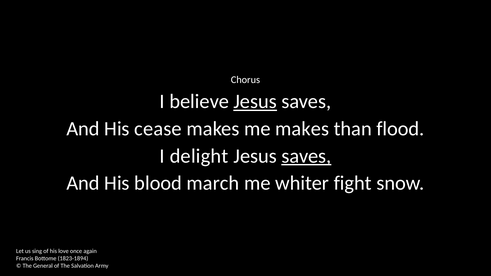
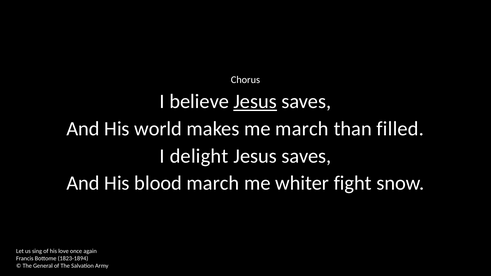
cease: cease -> world
me makes: makes -> march
flood: flood -> filled
saves at (306, 156) underline: present -> none
